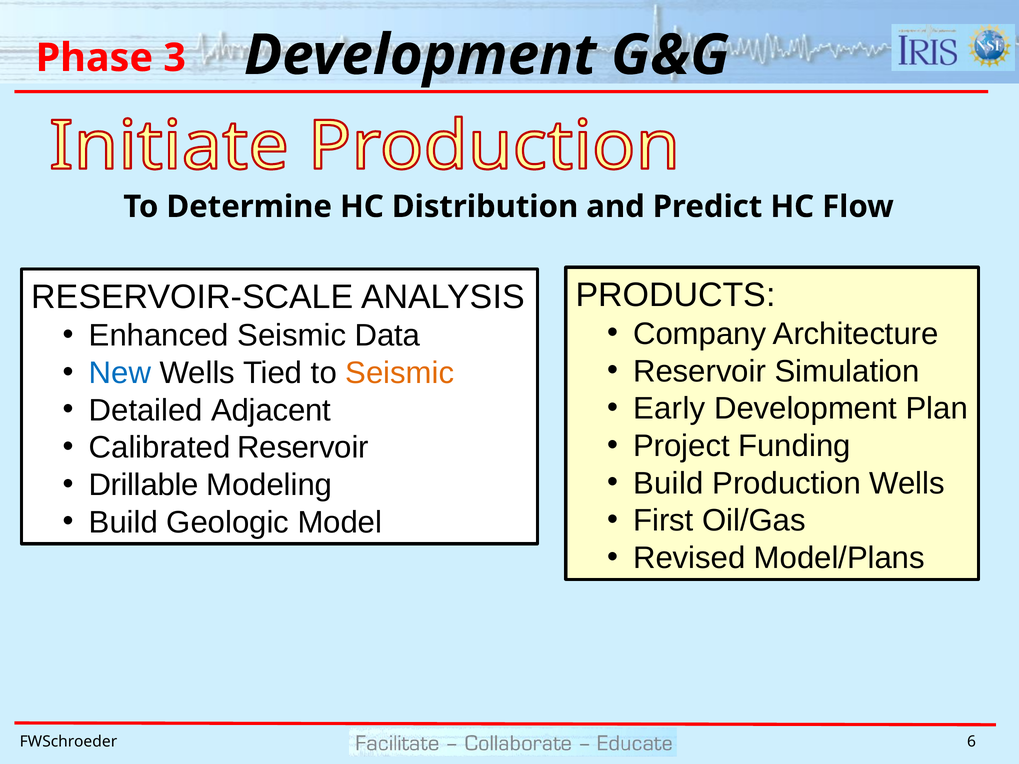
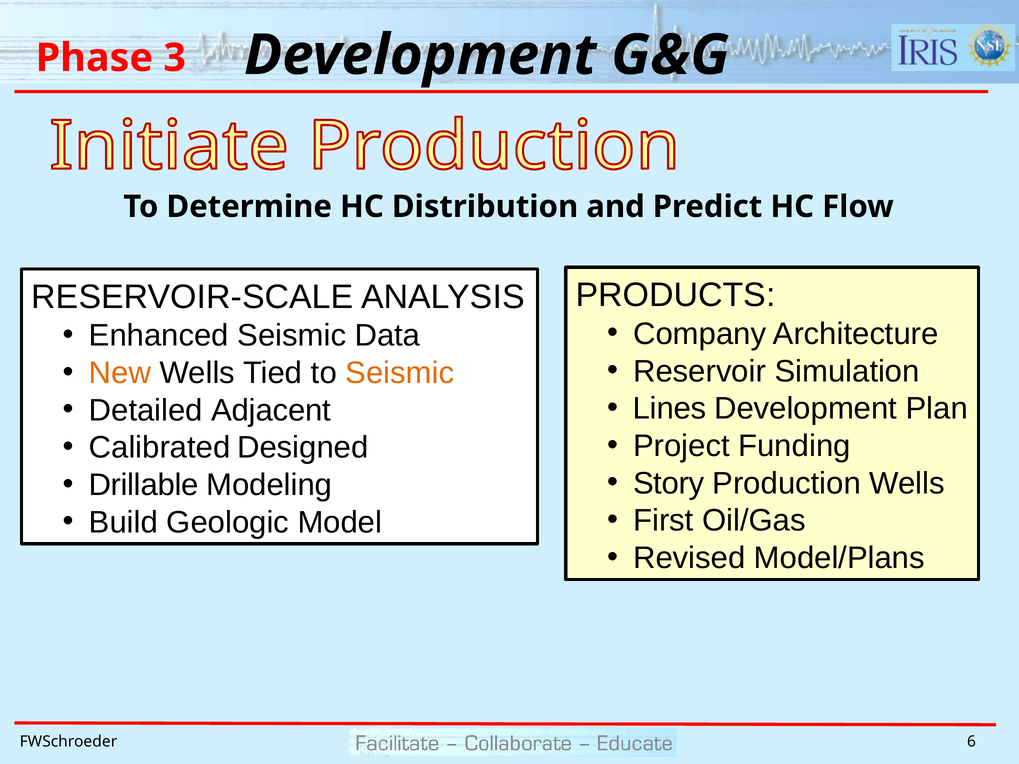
New colour: blue -> orange
Early: Early -> Lines
Calibrated Reservoir: Reservoir -> Designed
Build at (668, 483): Build -> Story
